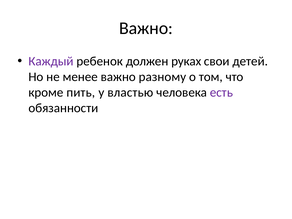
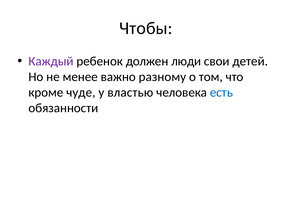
Важно at (146, 28): Важно -> Чтобы
руках: руках -> люди
пить: пить -> чуде
есть colour: purple -> blue
